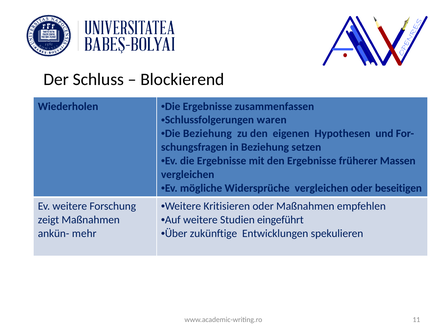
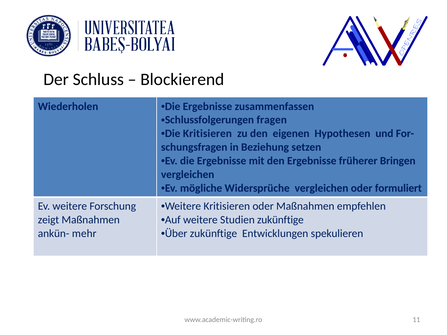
waren: waren -> fragen
Die Beziehung: Beziehung -> Kritisieren
Massen: Massen -> Bringen
beseitigen: beseitigen -> formuliert
Studien eingeführt: eingeführt -> zukünftige
